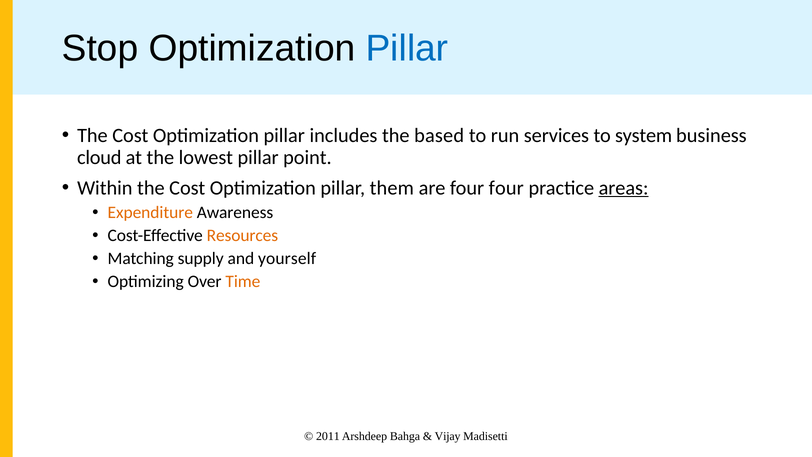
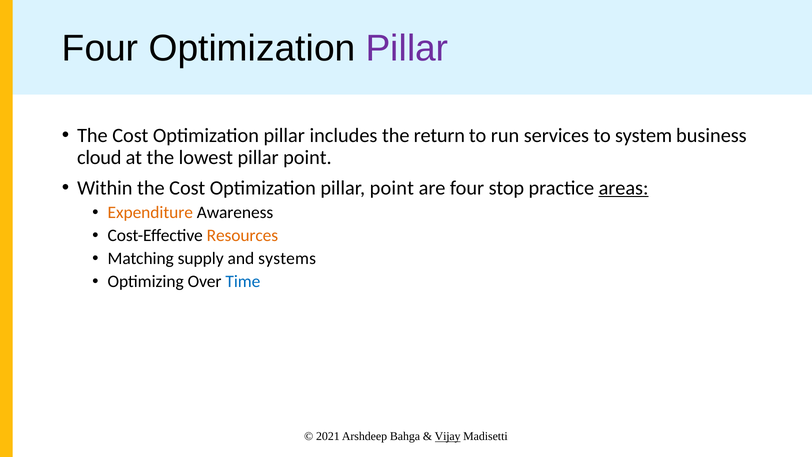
Stop at (100, 48): Stop -> Four
Pillar at (407, 48) colour: blue -> purple
based: based -> return
Optimization pillar them: them -> point
four four: four -> stop
yourself: yourself -> systems
Time colour: orange -> blue
2011: 2011 -> 2021
Vijay underline: none -> present
